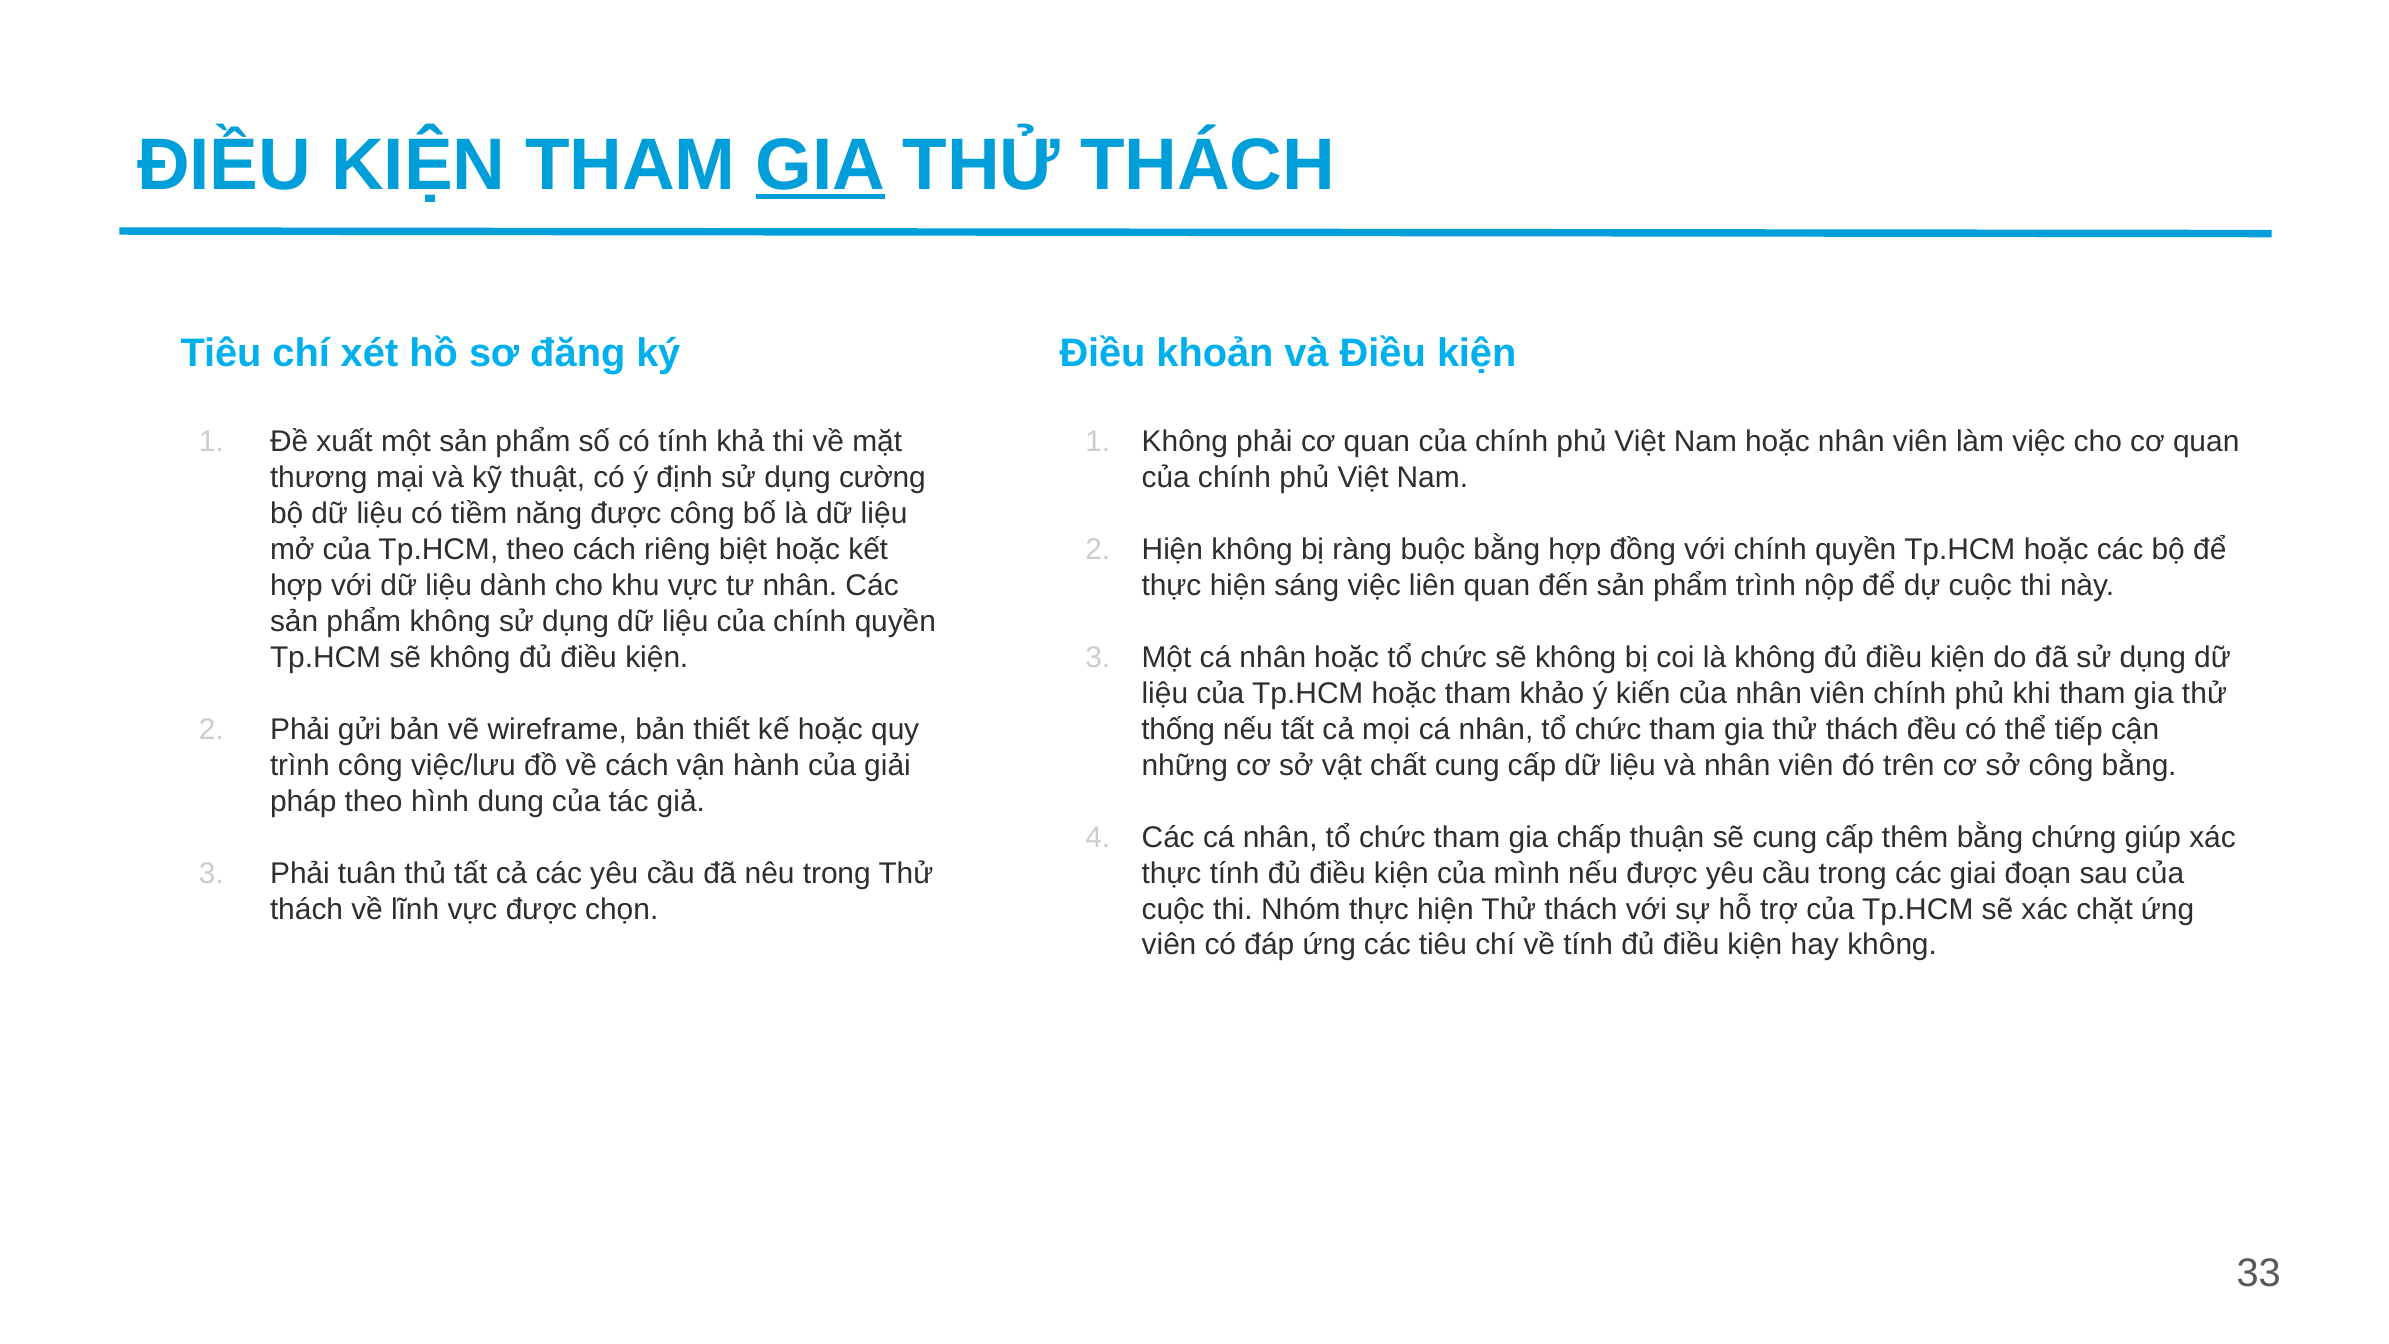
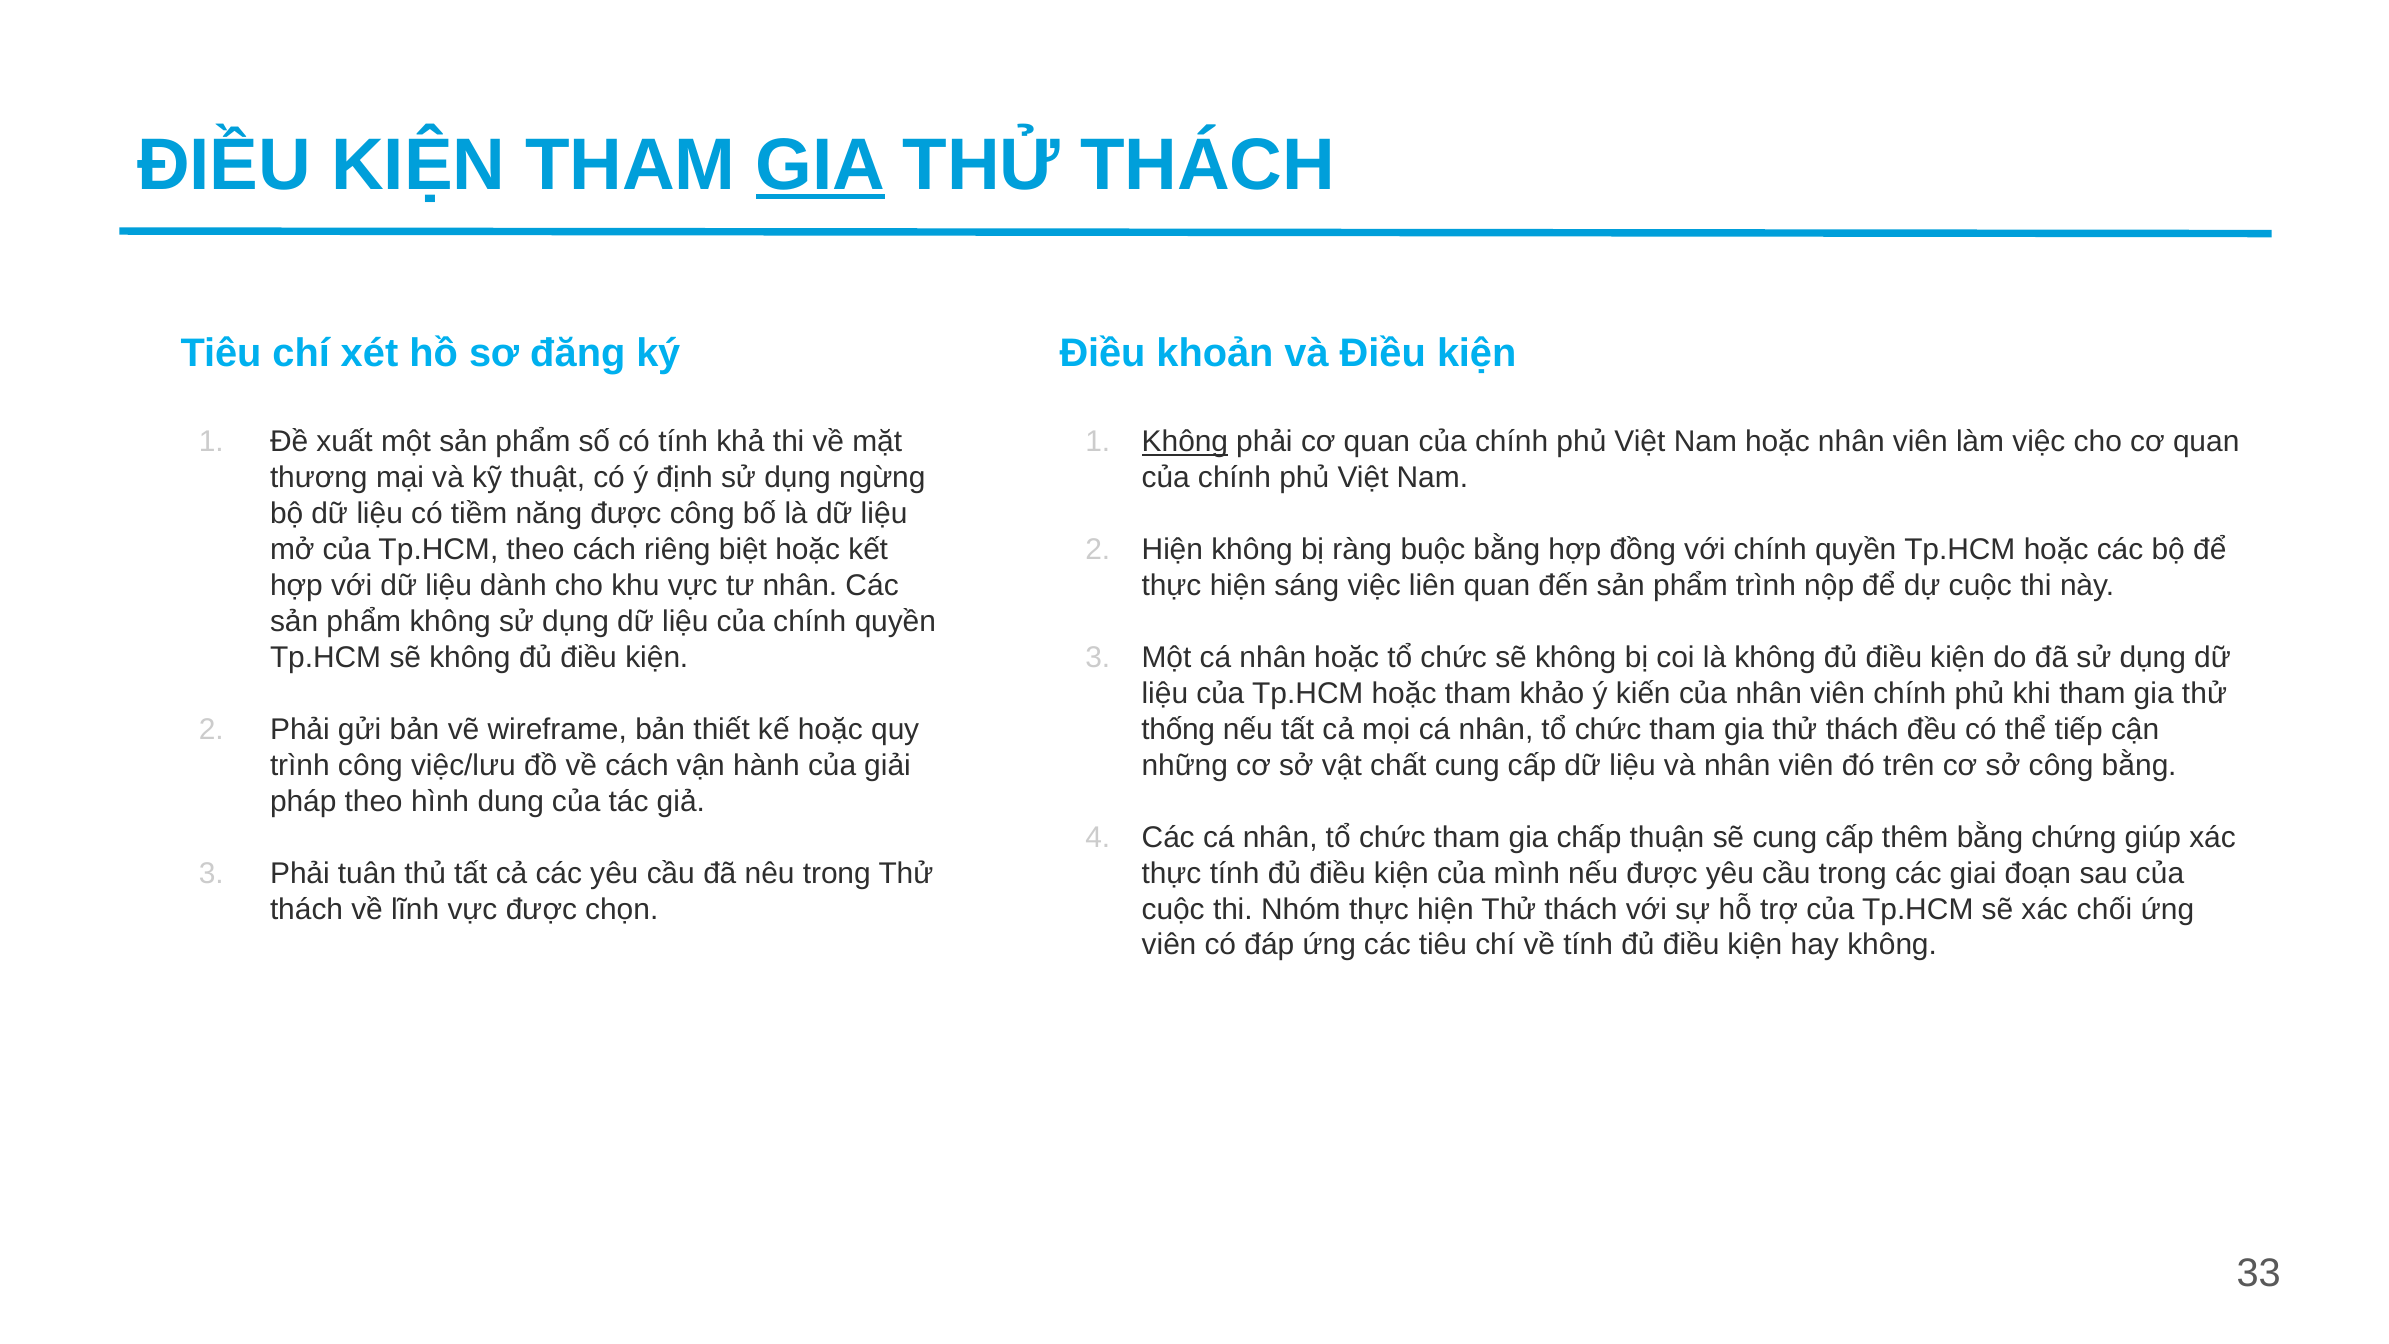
Không at (1185, 442) underline: none -> present
cường: cường -> ngừng
chặt: chặt -> chối
